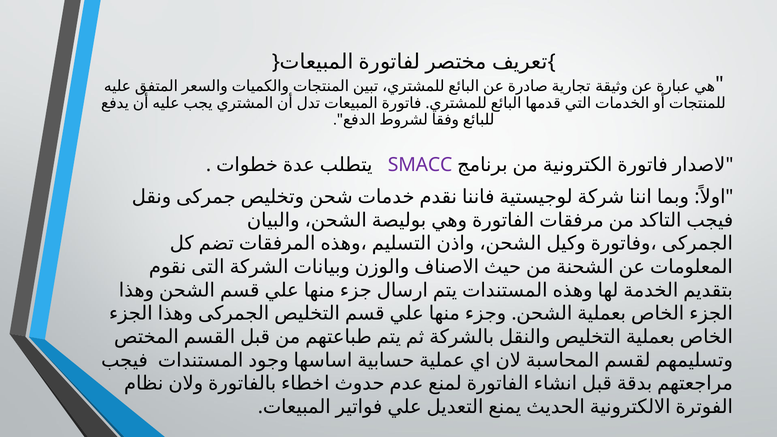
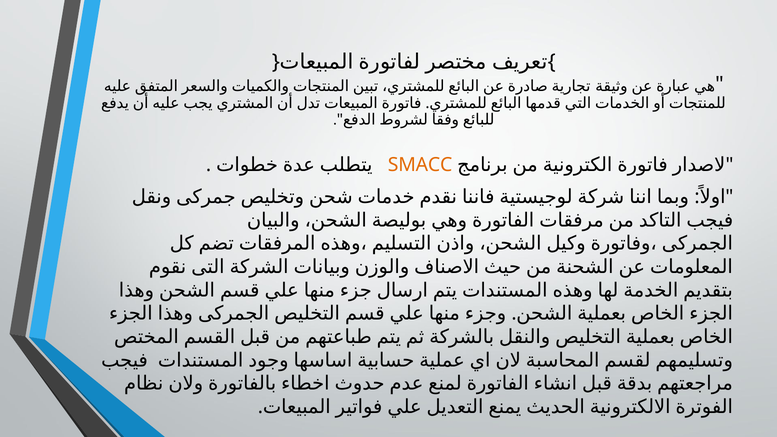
SMACC colour: purple -> orange
